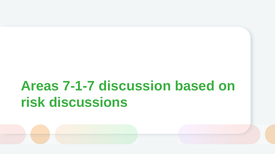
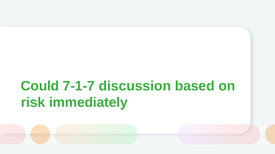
Areas: Areas -> Could
discussions: discussions -> immediately
